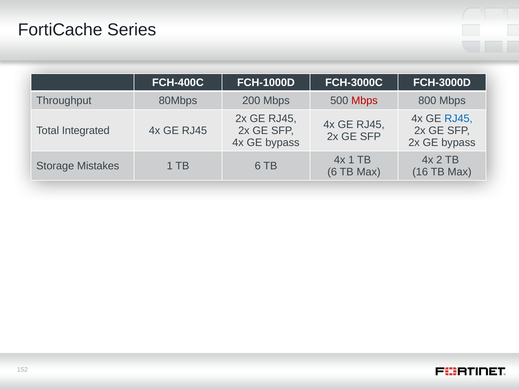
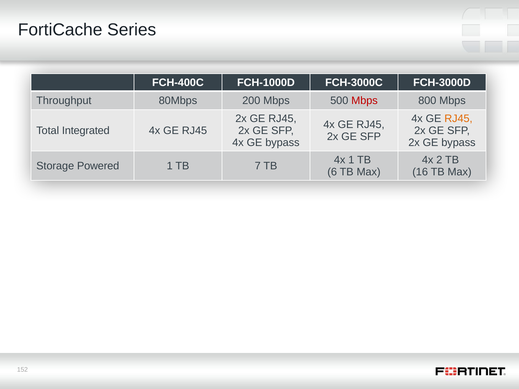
RJ45 at (458, 119) colour: blue -> orange
Mistakes: Mistakes -> Powered
6 at (258, 166): 6 -> 7
